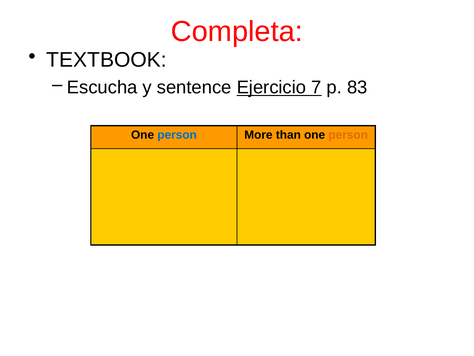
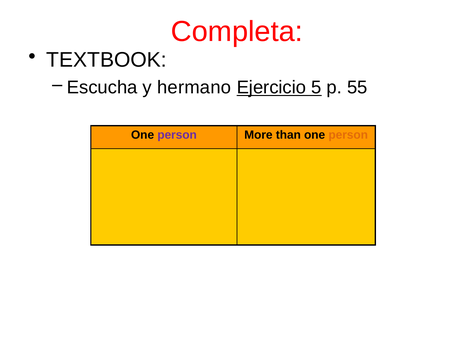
sentence: sentence -> hermano
7: 7 -> 5
83: 83 -> 55
person at (177, 135) colour: blue -> purple
